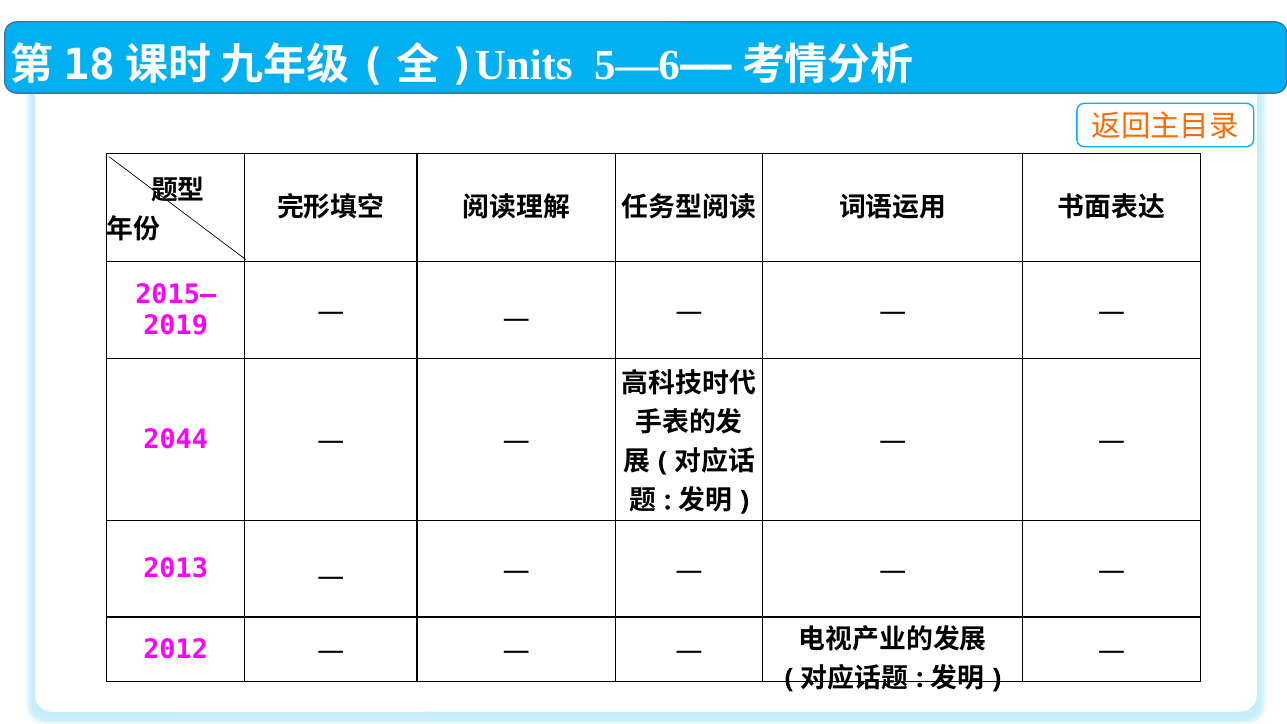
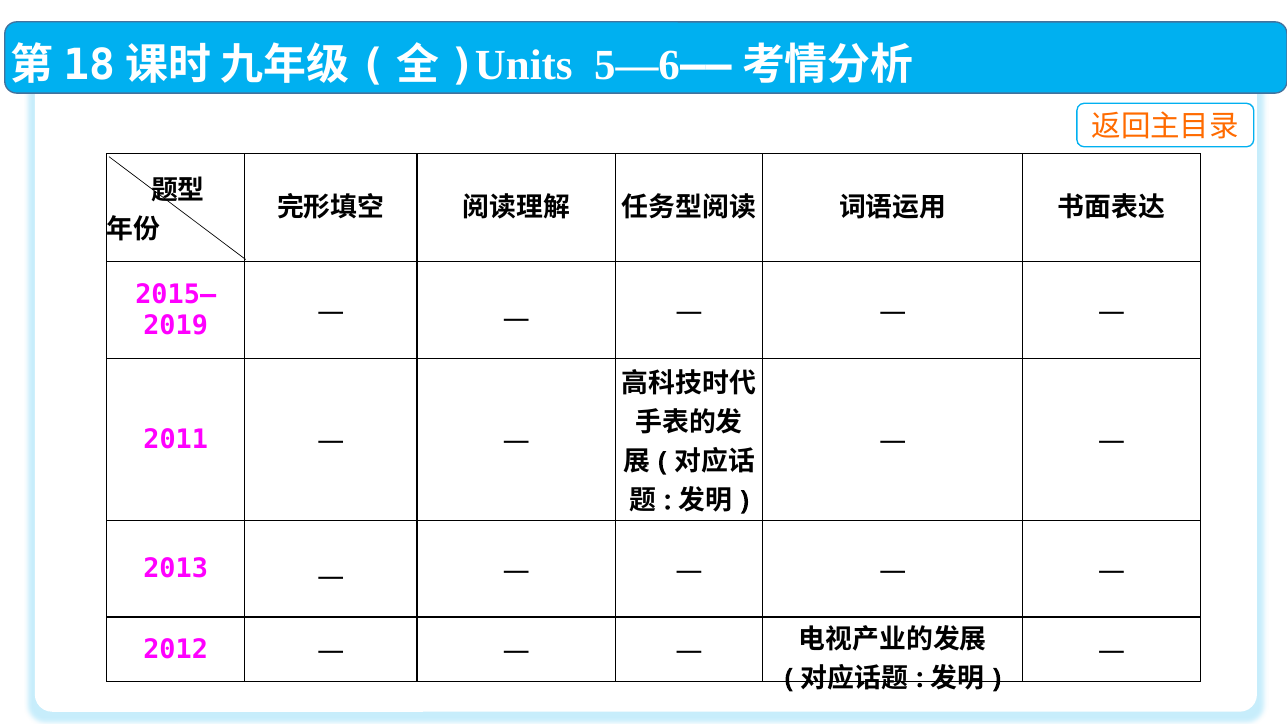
2044: 2044 -> 2011
